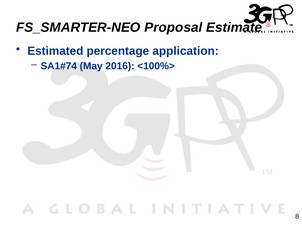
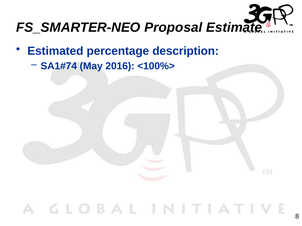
application: application -> description
